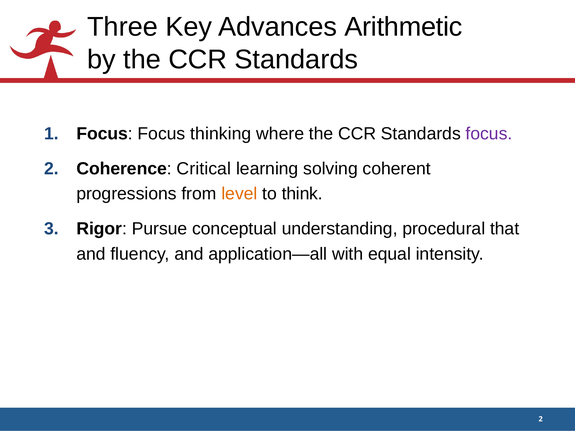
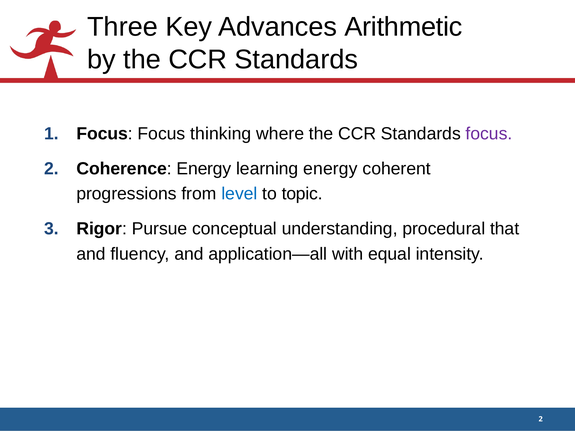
Coherence Critical: Critical -> Energy
learning solving: solving -> energy
level colour: orange -> blue
think: think -> topic
